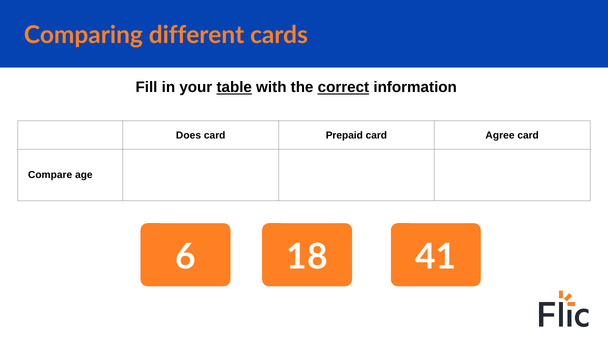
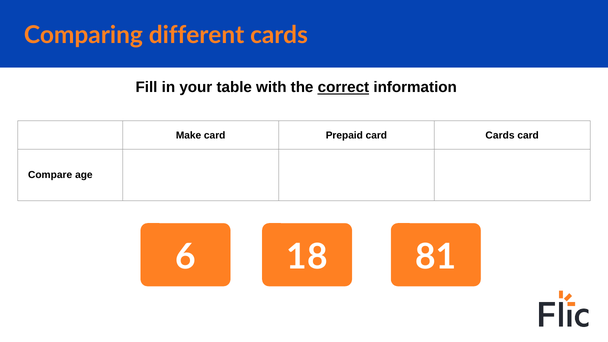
table underline: present -> none
Does: Does -> Make
card Agree: Agree -> Cards
41: 41 -> 81
